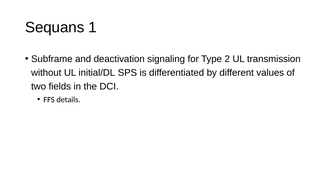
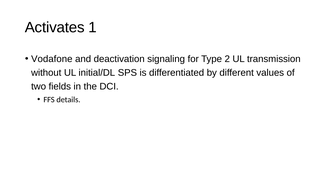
Sequans: Sequans -> Activates
Subframe: Subframe -> Vodafone
